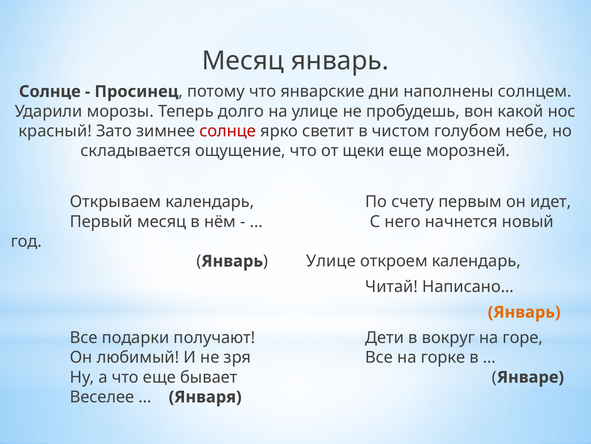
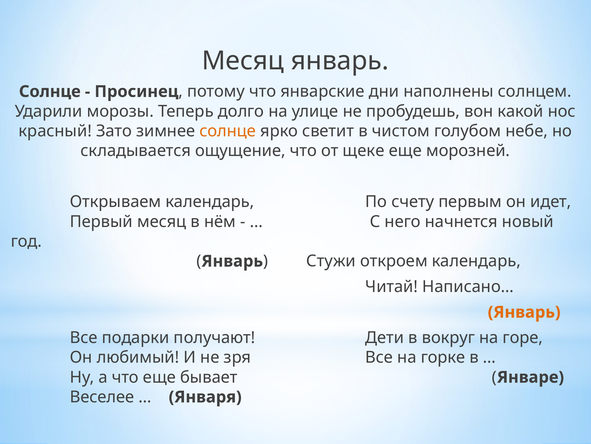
солнце at (228, 131) colour: red -> orange
щеки: щеки -> щеке
Улице at (331, 261): Улице -> Стужи
